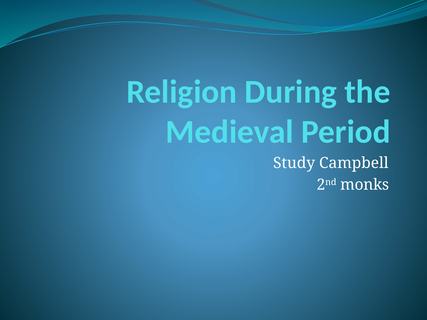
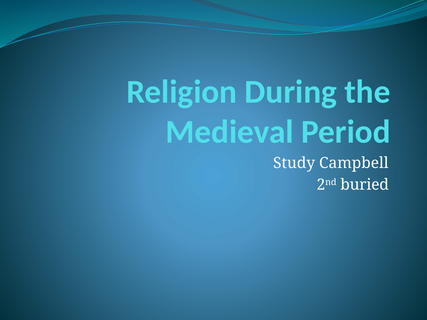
monks: monks -> buried
